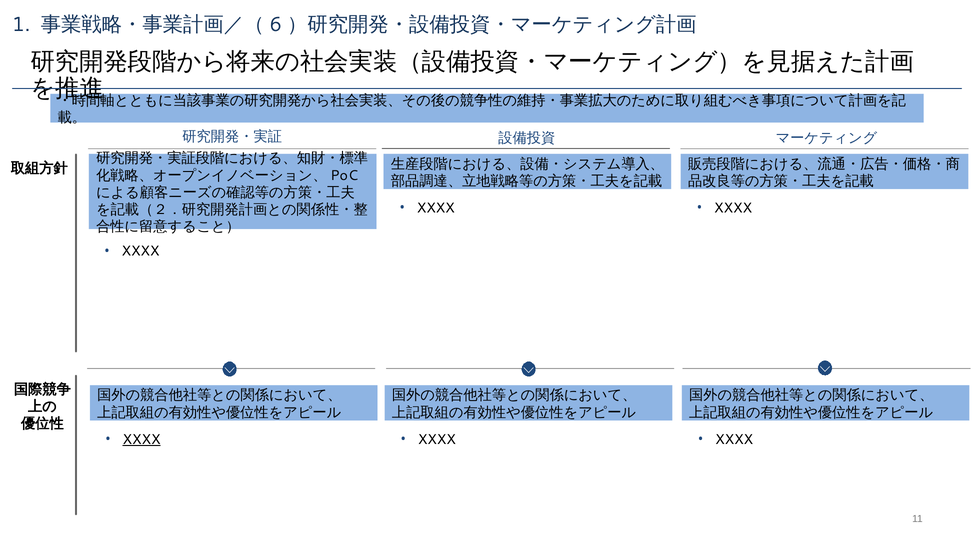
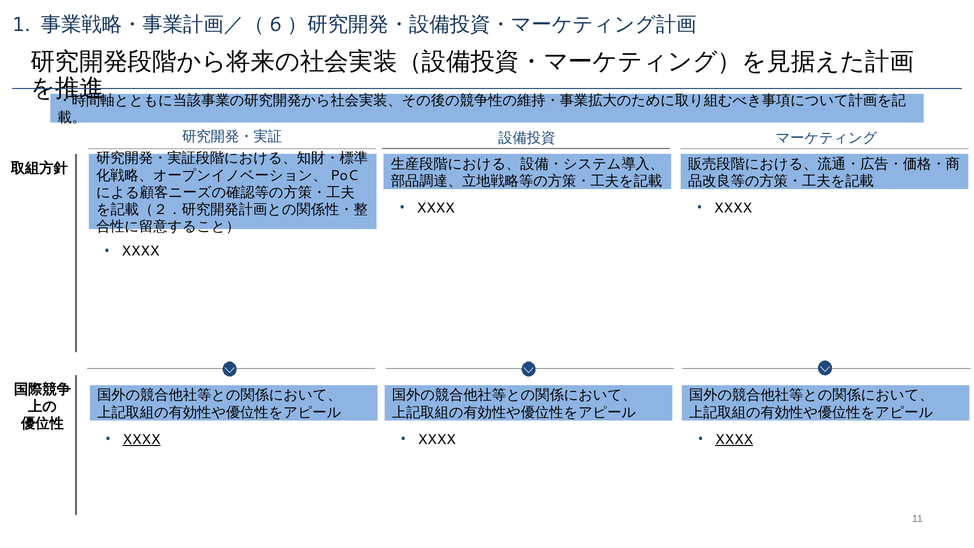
XXXX at (734, 439) underline: none -> present
